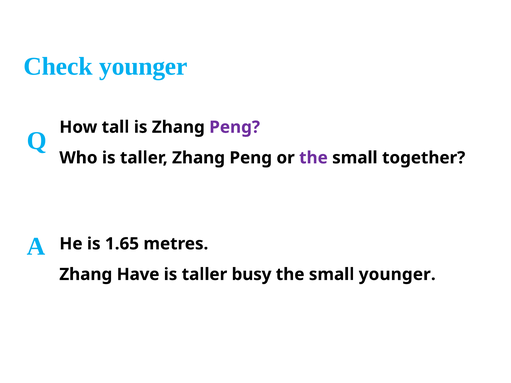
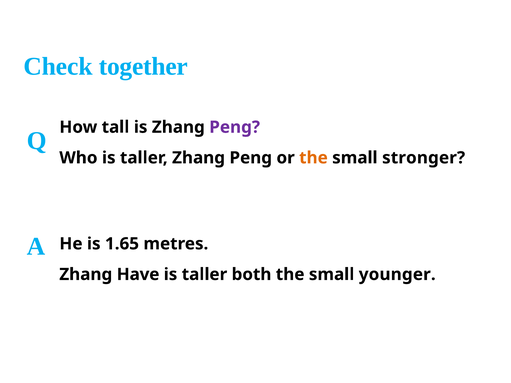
Check younger: younger -> together
the at (313, 158) colour: purple -> orange
together: together -> stronger
busy: busy -> both
